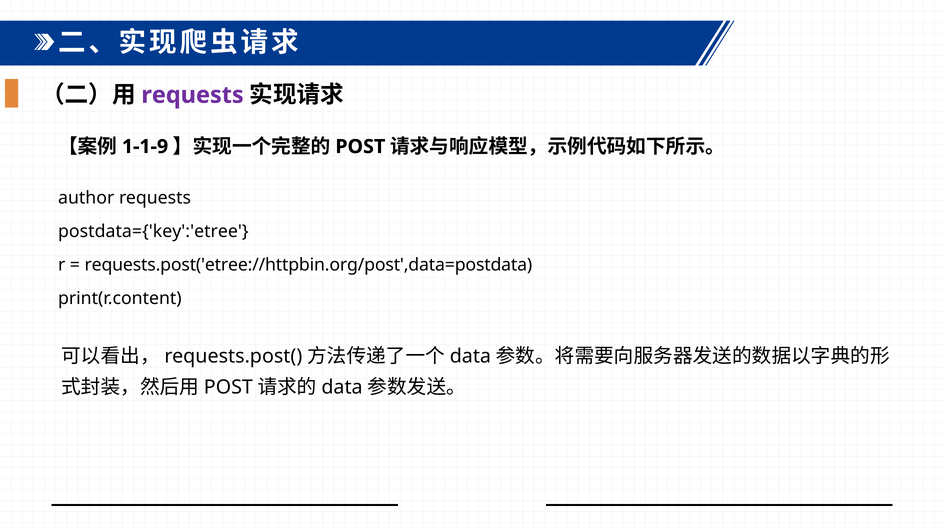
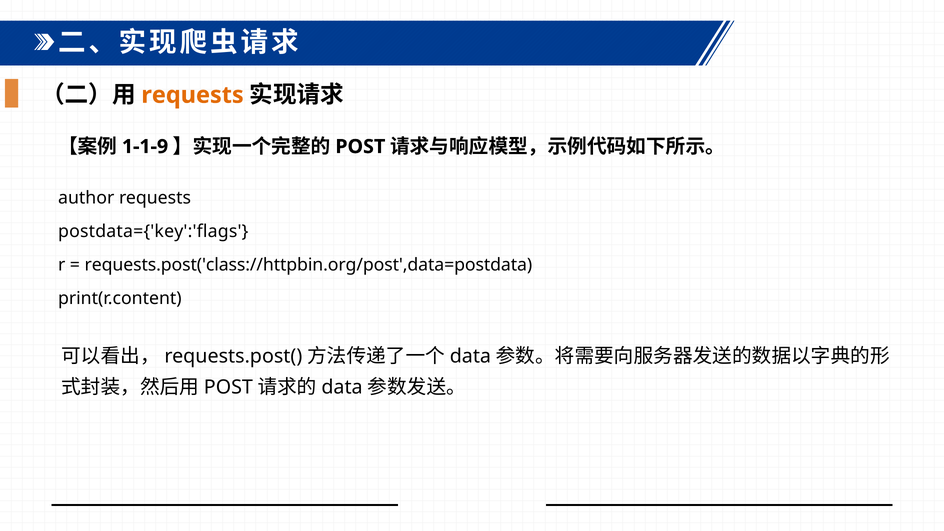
requests at (193, 95) colour: purple -> orange
postdata={'key':'etree: postdata={'key':'etree -> postdata={'key':'flags
requests.post('etree://httpbin.org/post',data=postdata: requests.post('etree://httpbin.org/post',data=postdata -> requests.post('class://httpbin.org/post',data=postdata
